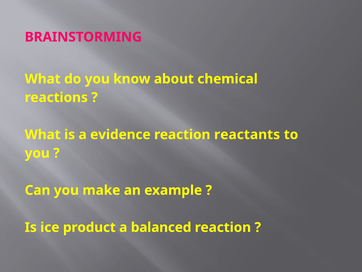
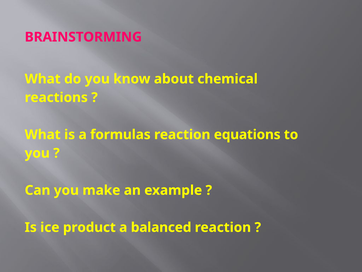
evidence: evidence -> formulas
reactants: reactants -> equations
